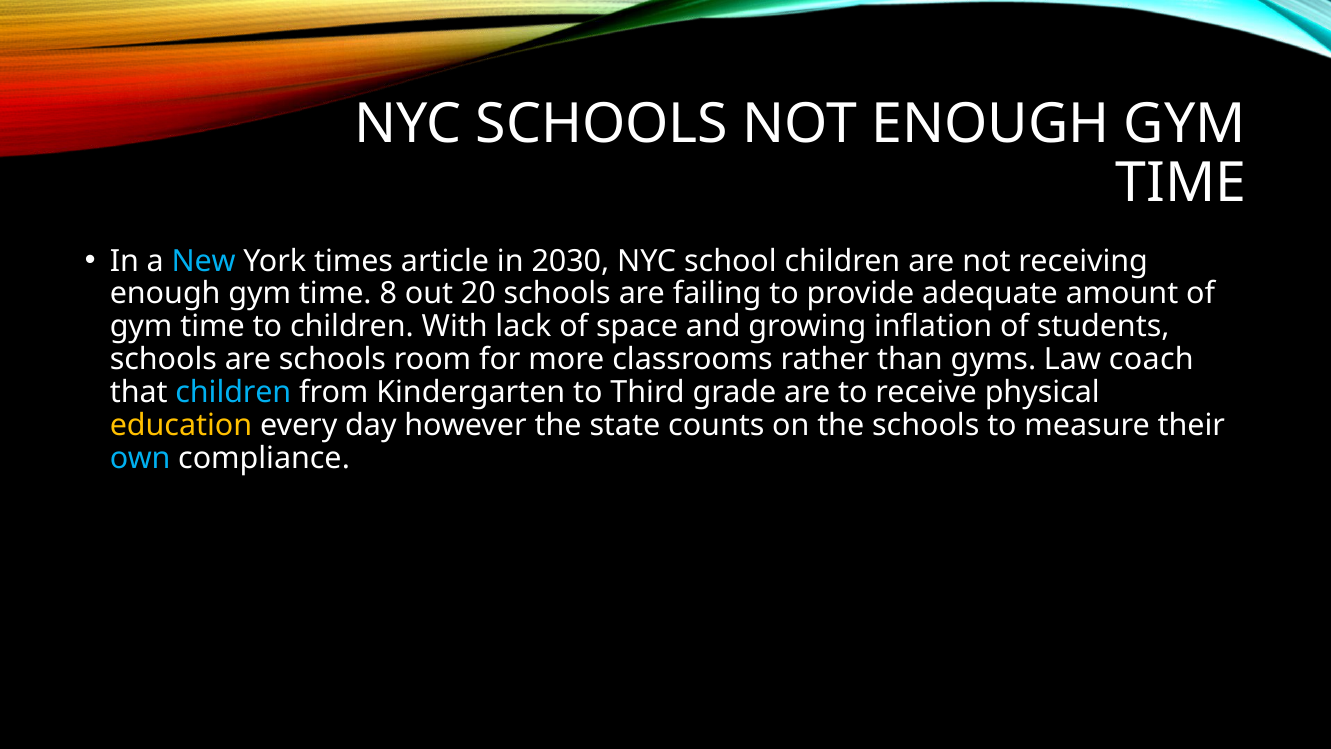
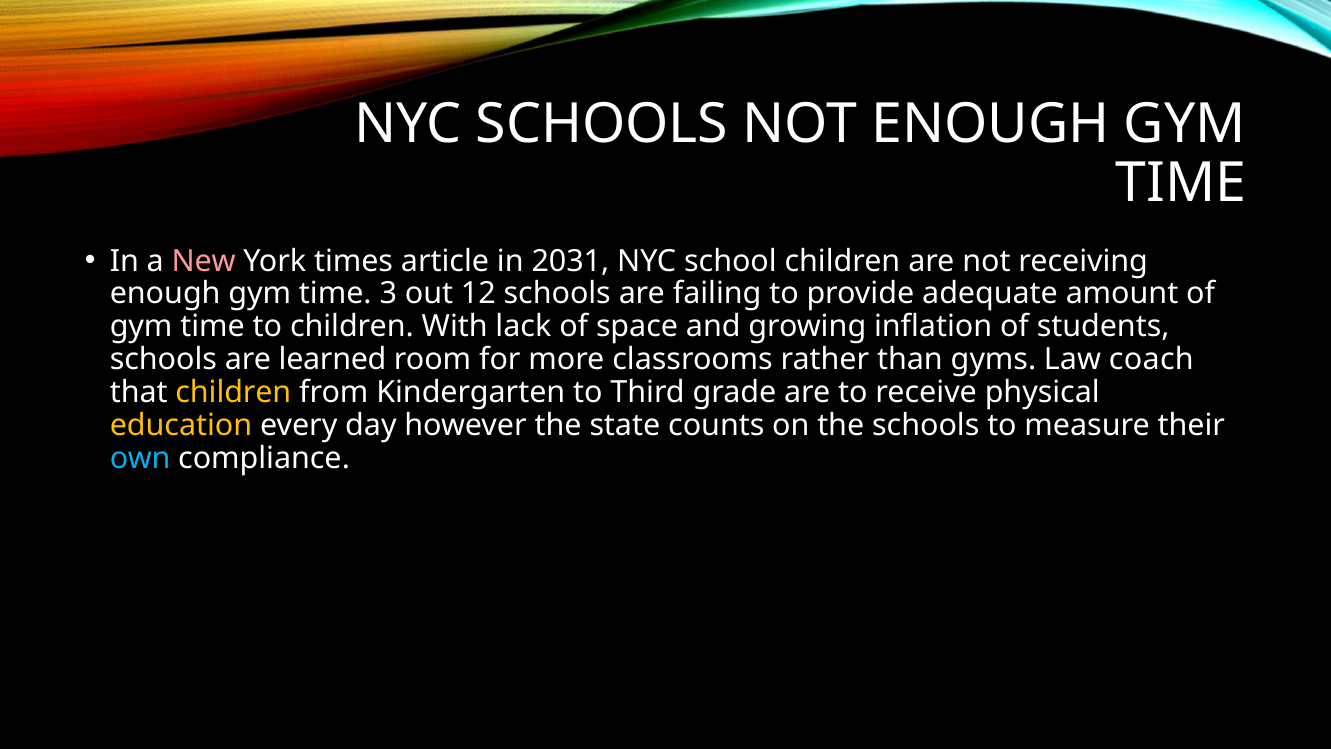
New colour: light blue -> pink
2030: 2030 -> 2031
8: 8 -> 3
20: 20 -> 12
are schools: schools -> learned
children at (233, 393) colour: light blue -> yellow
